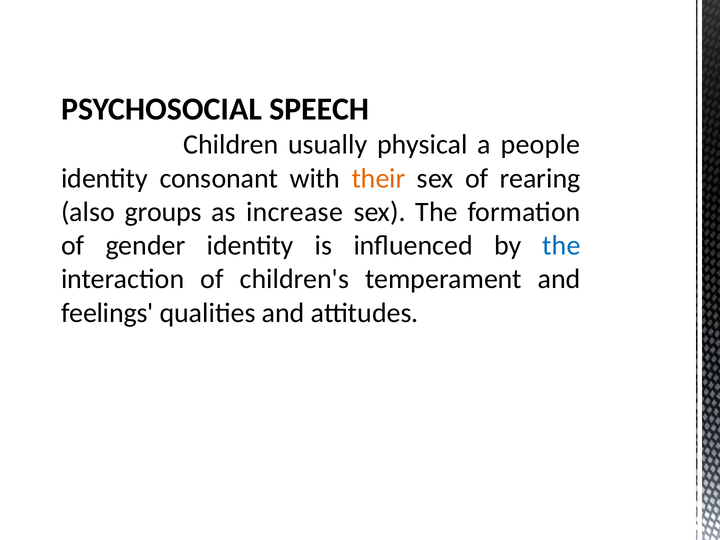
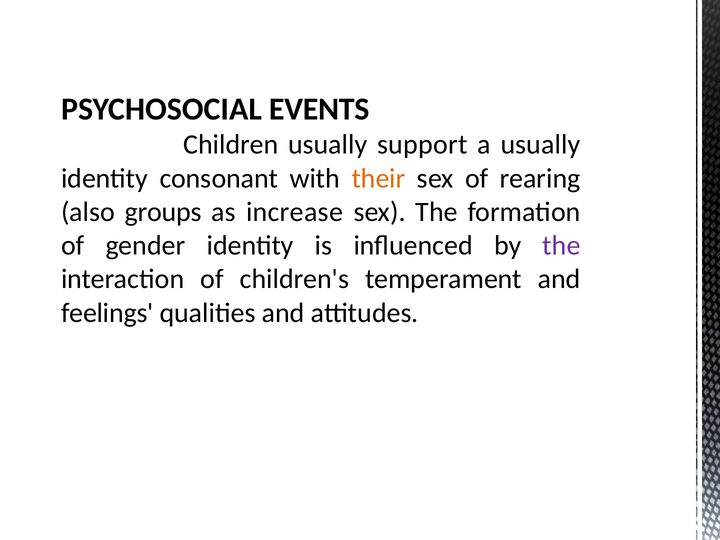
SPEECH: SPEECH -> EVENTS
physical: physical -> support
a people: people -> usually
the at (561, 246) colour: blue -> purple
